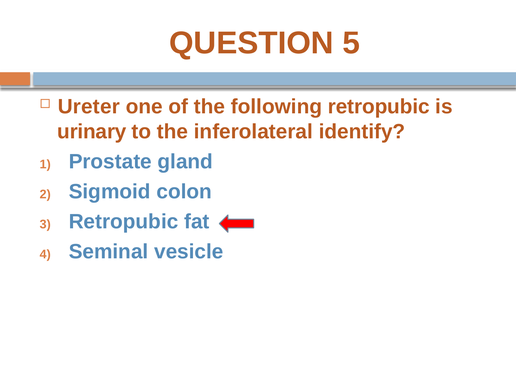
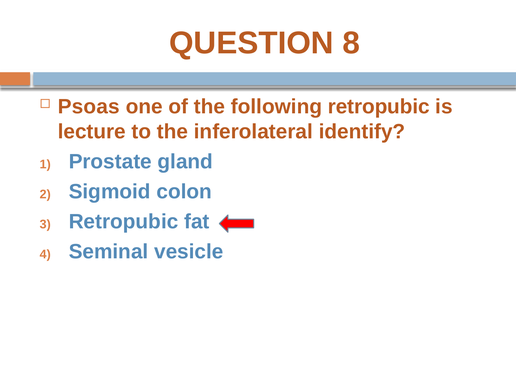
5: 5 -> 8
Ureter: Ureter -> Psoas
urinary: urinary -> lecture
